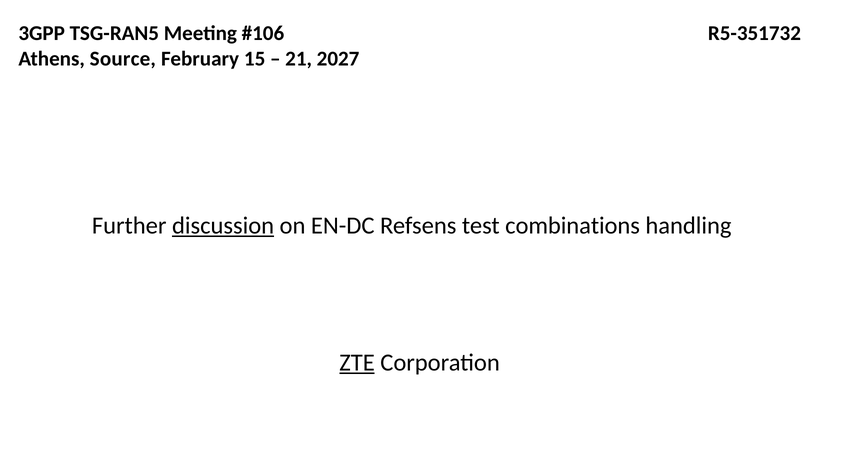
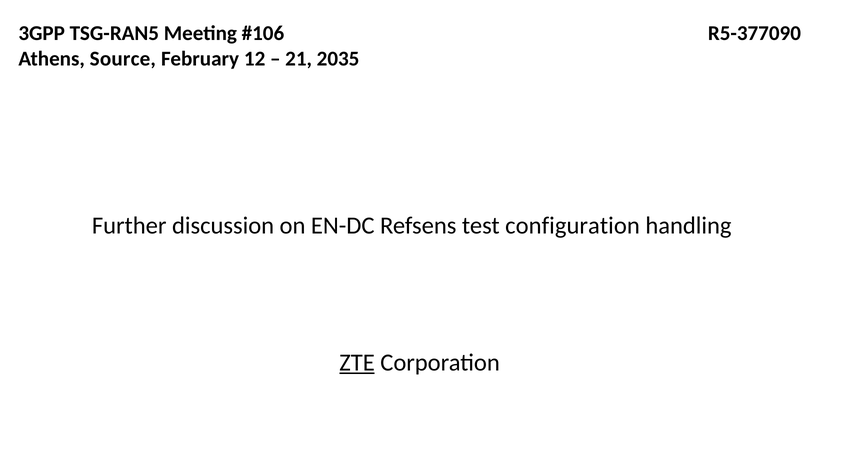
R5-351732: R5-351732 -> R5-377090
15: 15 -> 12
2027: 2027 -> 2035
discussion underline: present -> none
combinations: combinations -> configuration
